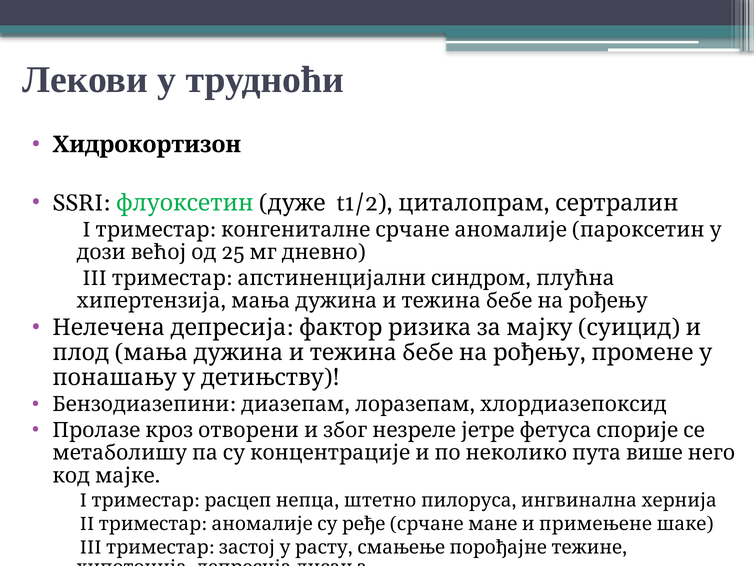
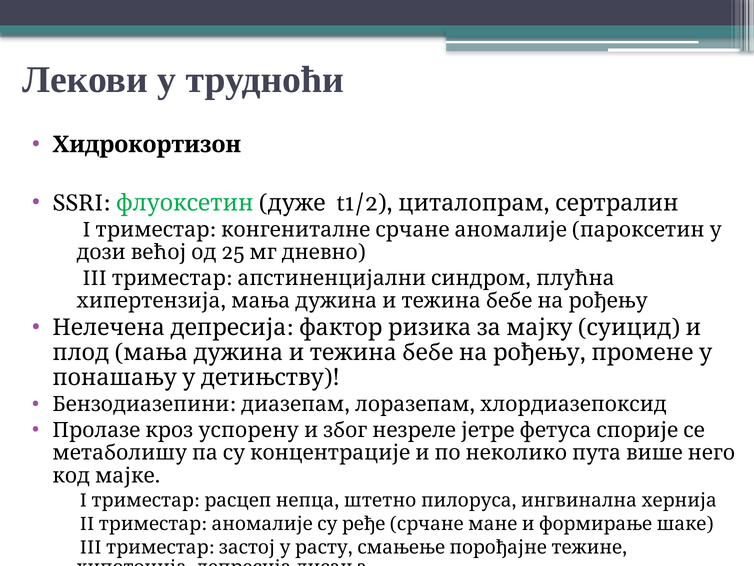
отворени: отворени -> успорену
примењене: примењене -> формирање
